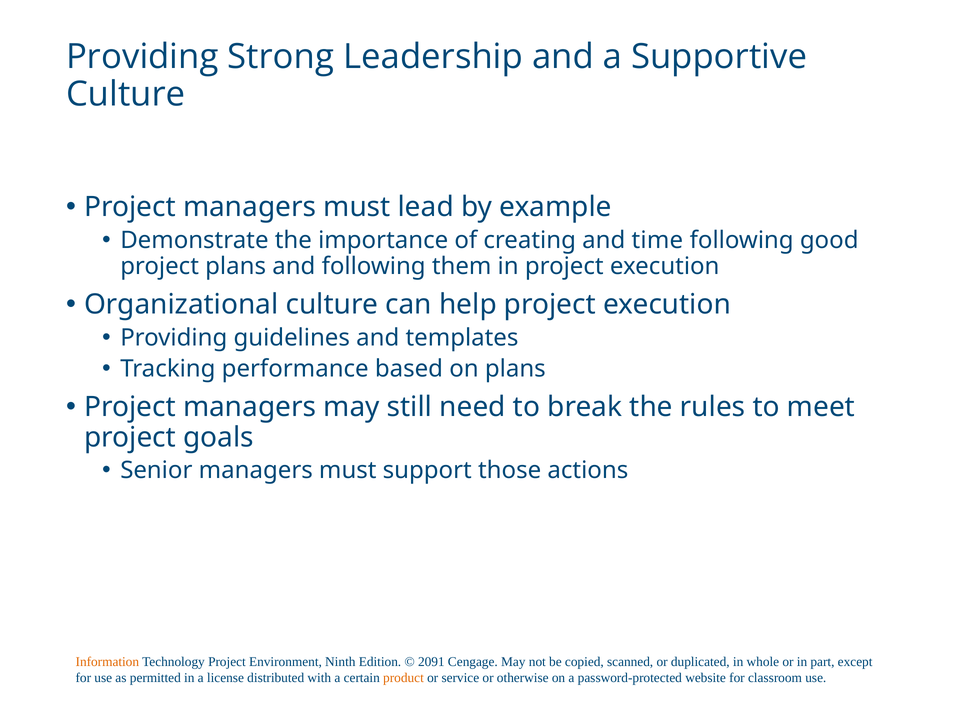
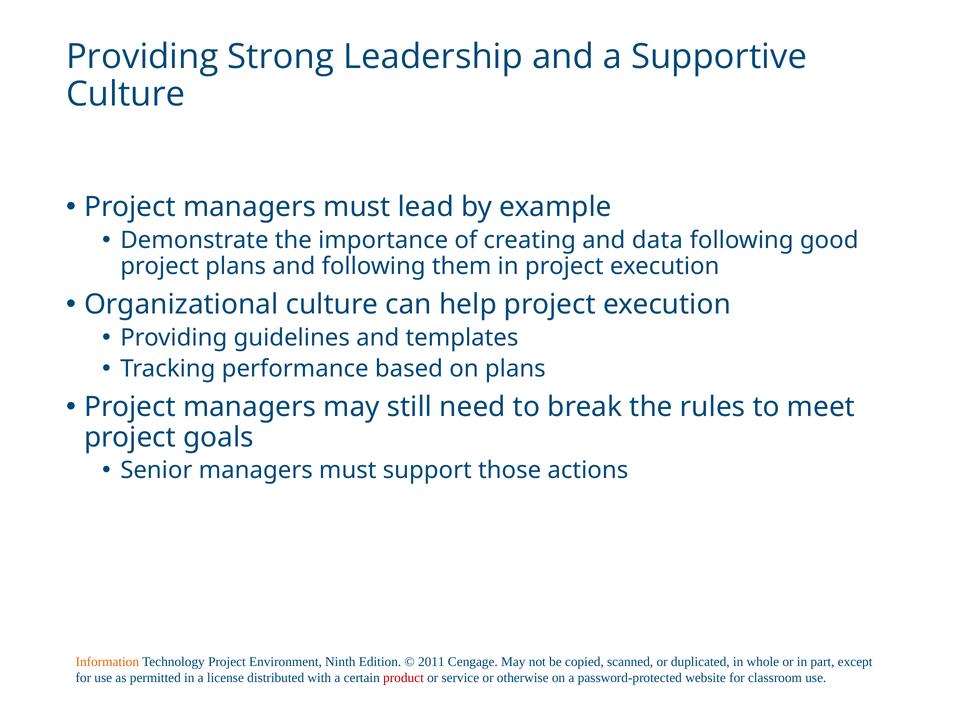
time: time -> data
2091: 2091 -> 2011
product colour: orange -> red
